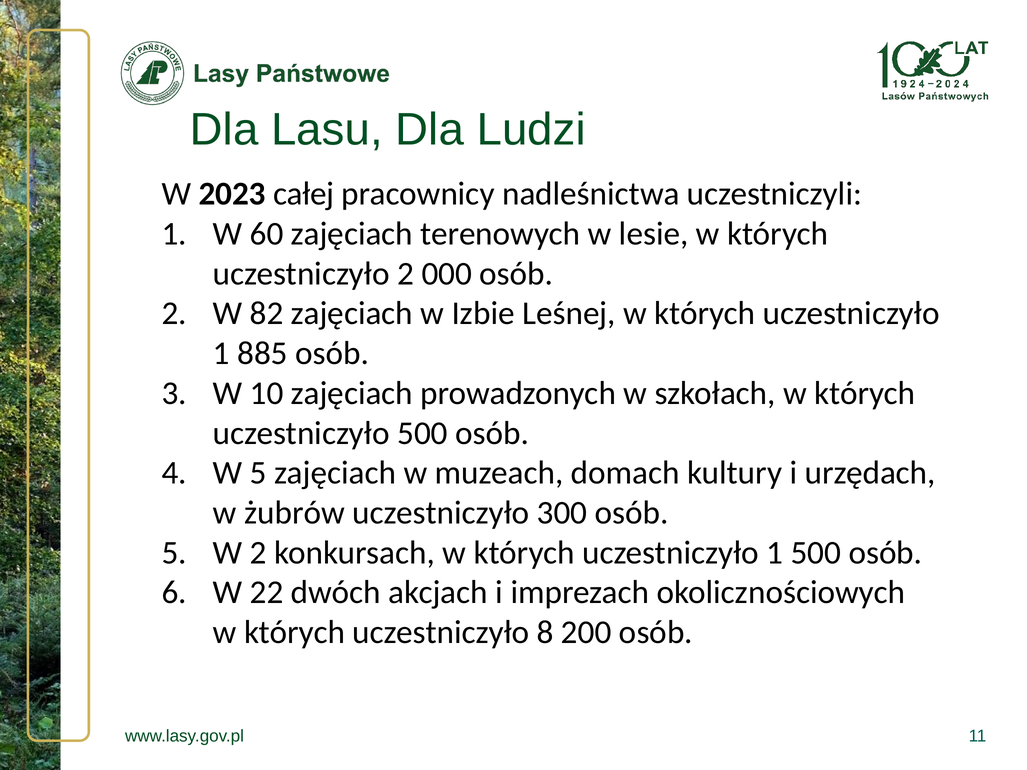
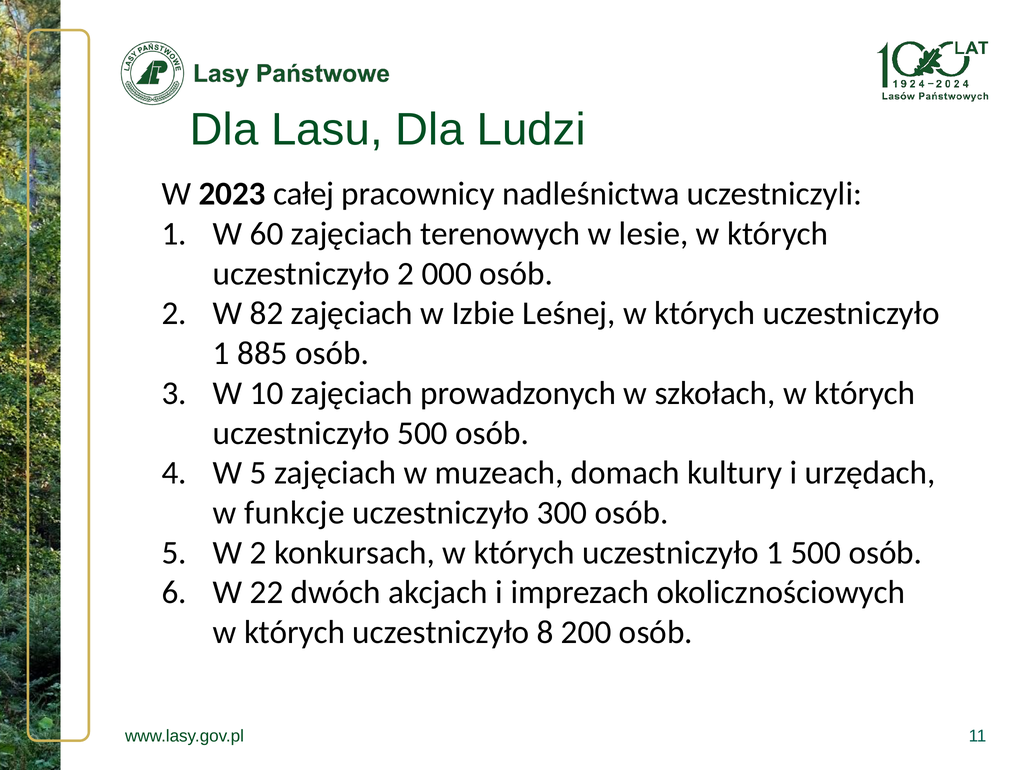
żubrów: żubrów -> funkcje
